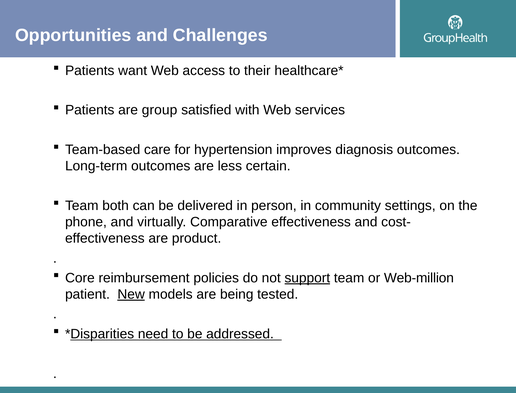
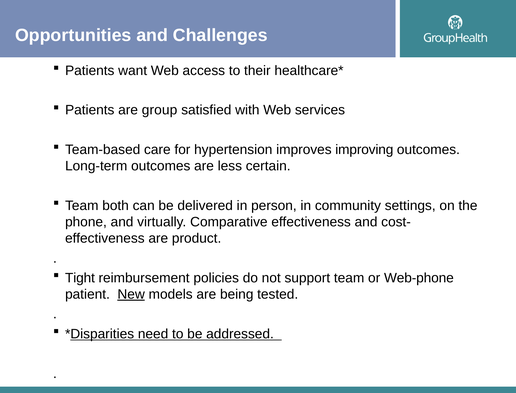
diagnosis: diagnosis -> improving
Core: Core -> Tight
support underline: present -> none
Web-million: Web-million -> Web-phone
